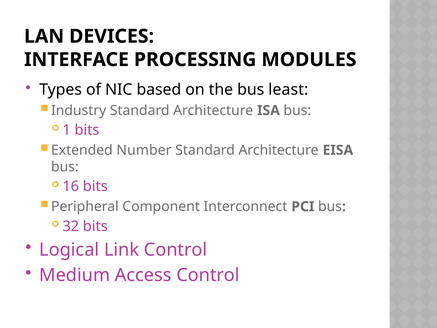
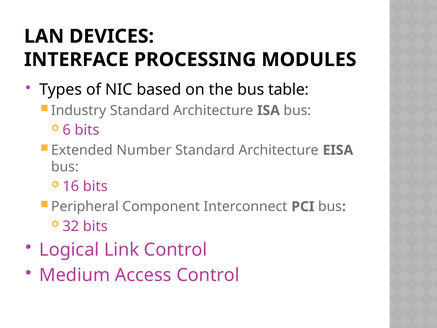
least: least -> table
1: 1 -> 6
